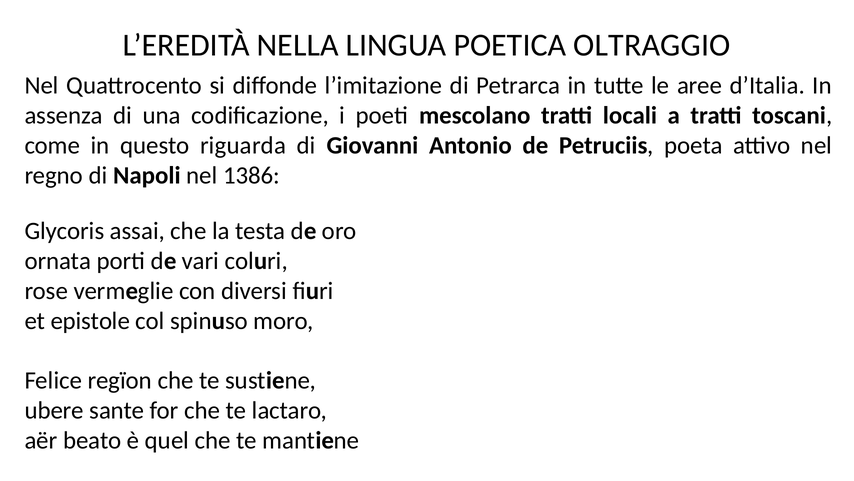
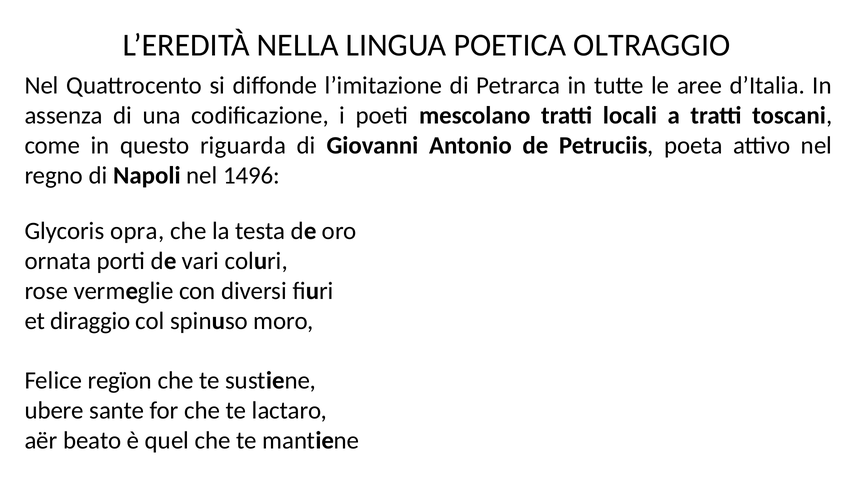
1386: 1386 -> 1496
assai: assai -> opra
epistole: epistole -> diraggio
